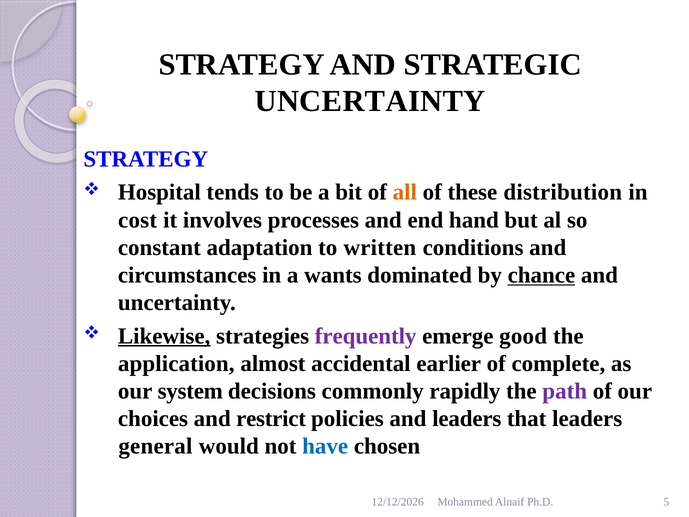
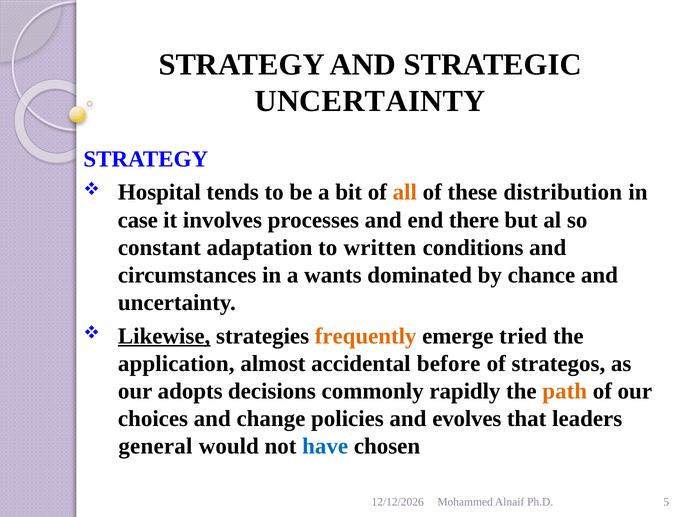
cost: cost -> case
hand: hand -> there
chance underline: present -> none
frequently colour: purple -> orange
good: good -> tried
earlier: earlier -> before
complete: complete -> strategos
system: system -> adopts
path colour: purple -> orange
restrict: restrict -> change
and leaders: leaders -> evolves
